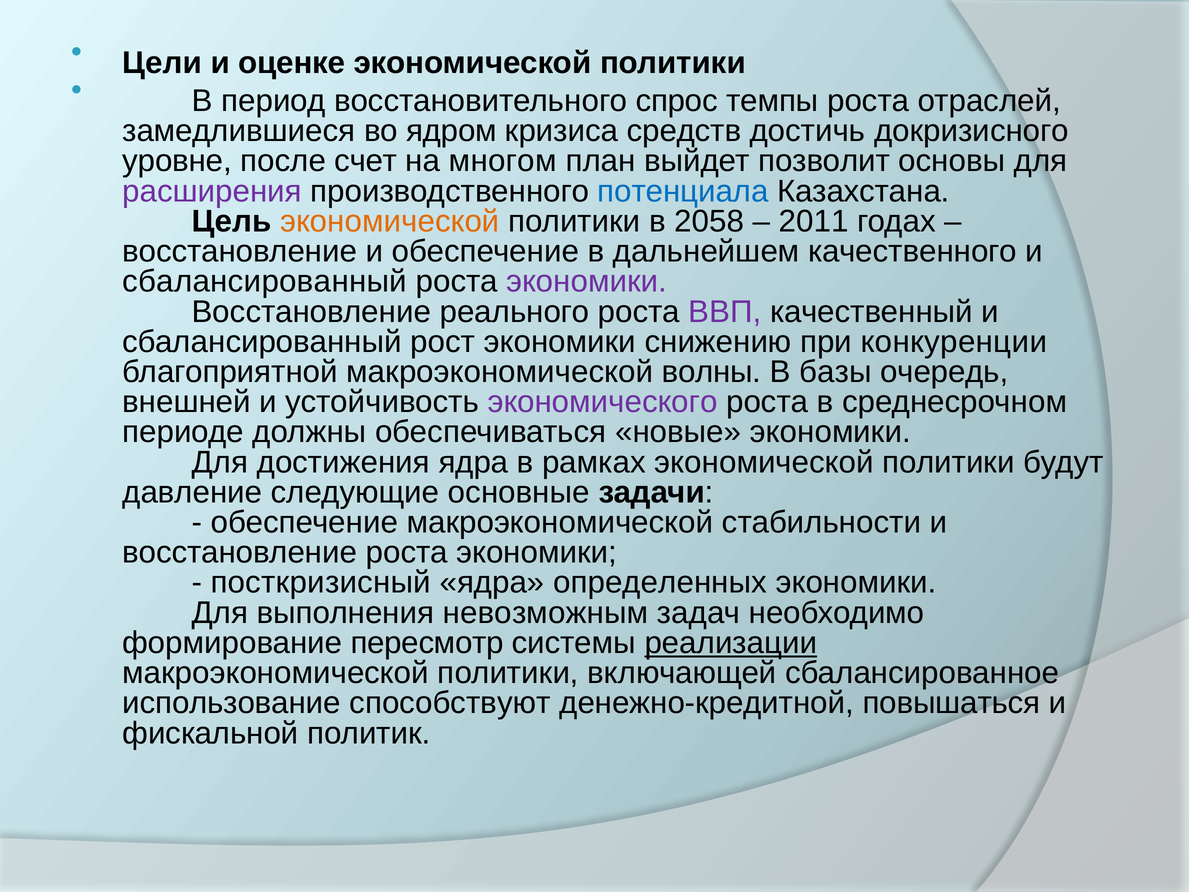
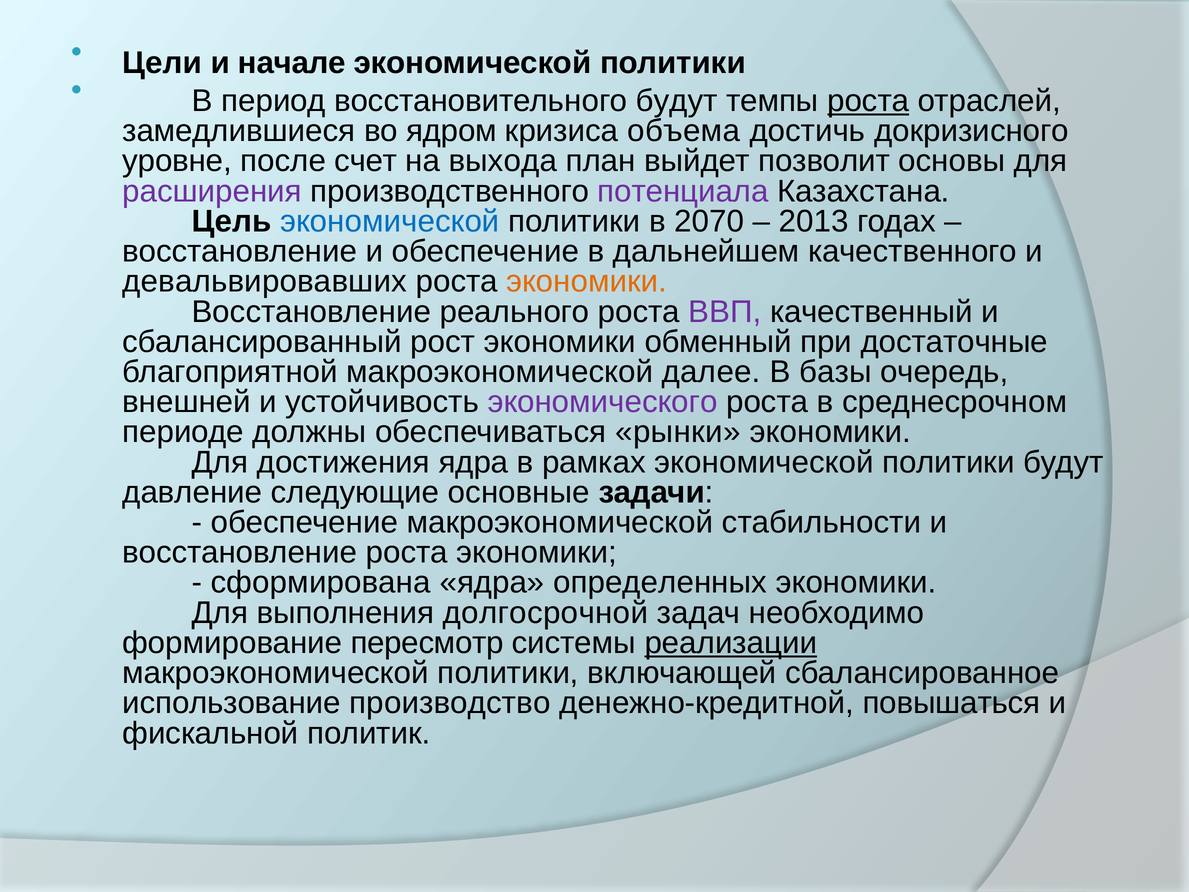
оценке: оценке -> начале
восстановительного спрос: спрос -> будут
роста at (868, 101) underline: none -> present
средств: средств -> объема
многом: многом -> выхода
потенциала colour: blue -> purple
экономической at (390, 221) colour: orange -> blue
2058: 2058 -> 2070
2011: 2011 -> 2013
сбалансированный at (265, 281): сбалансированный -> девальвировавших
экономики at (587, 281) colour: purple -> orange
снижению: снижению -> обменный
конкуренции: конкуренции -> достаточные
волны: волны -> далее
новые: новые -> рынки
посткризисный: посткризисный -> сформирована
невозможным: невозможным -> долгосрочной
способствуют: способствуют -> производство
